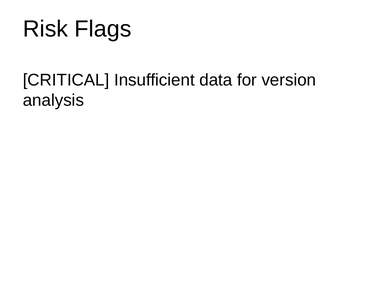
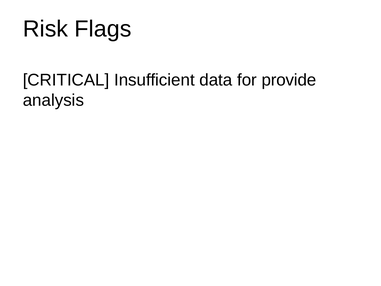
version: version -> provide
